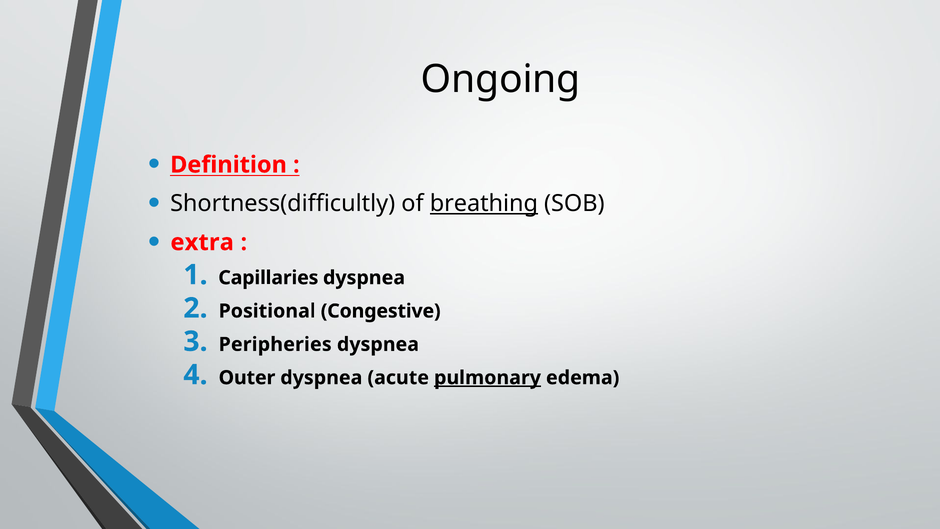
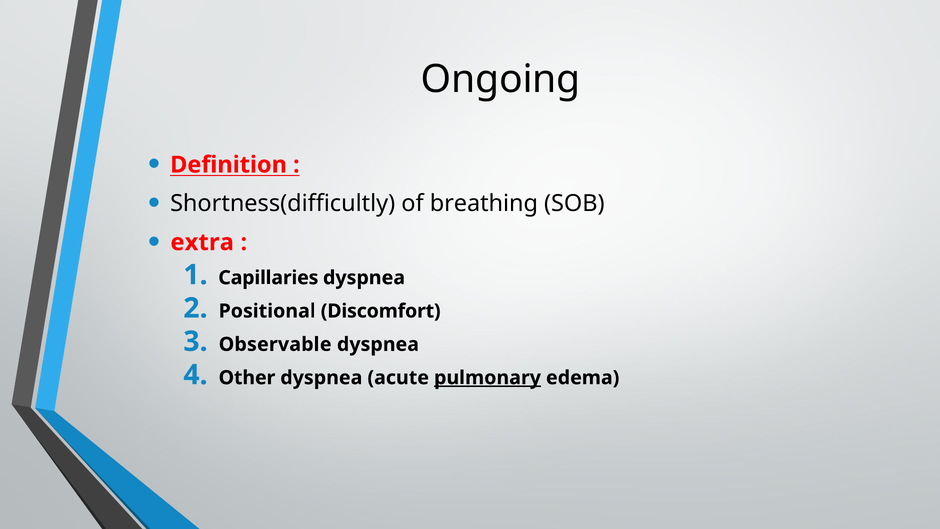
breathing underline: present -> none
Congestive: Congestive -> Discomfort
Peripheries: Peripheries -> Observable
Outer: Outer -> Other
